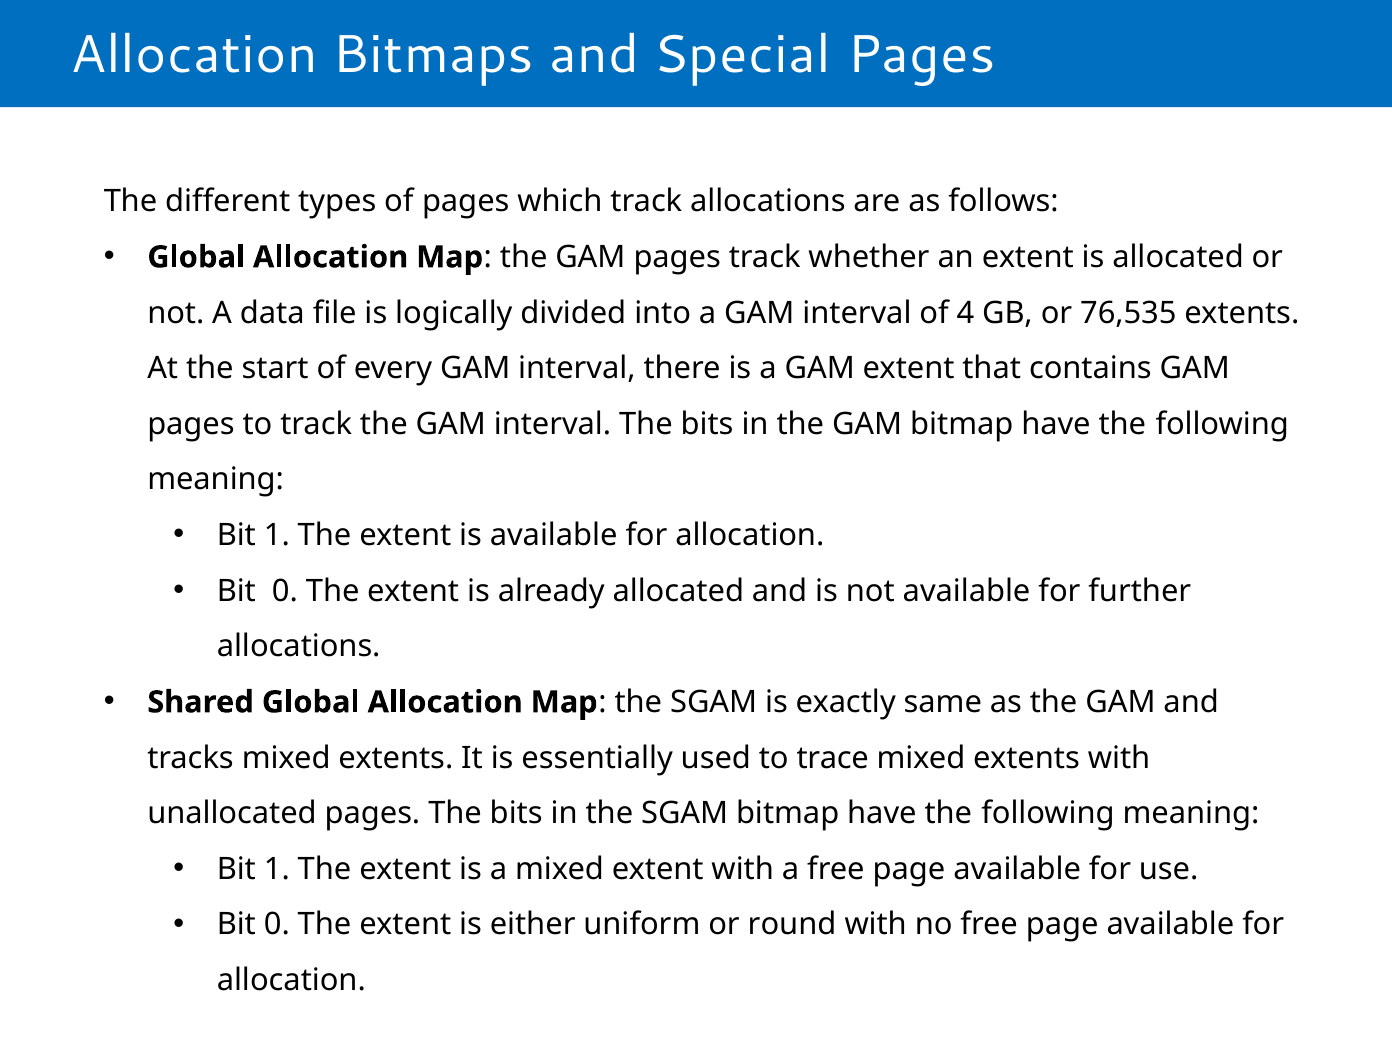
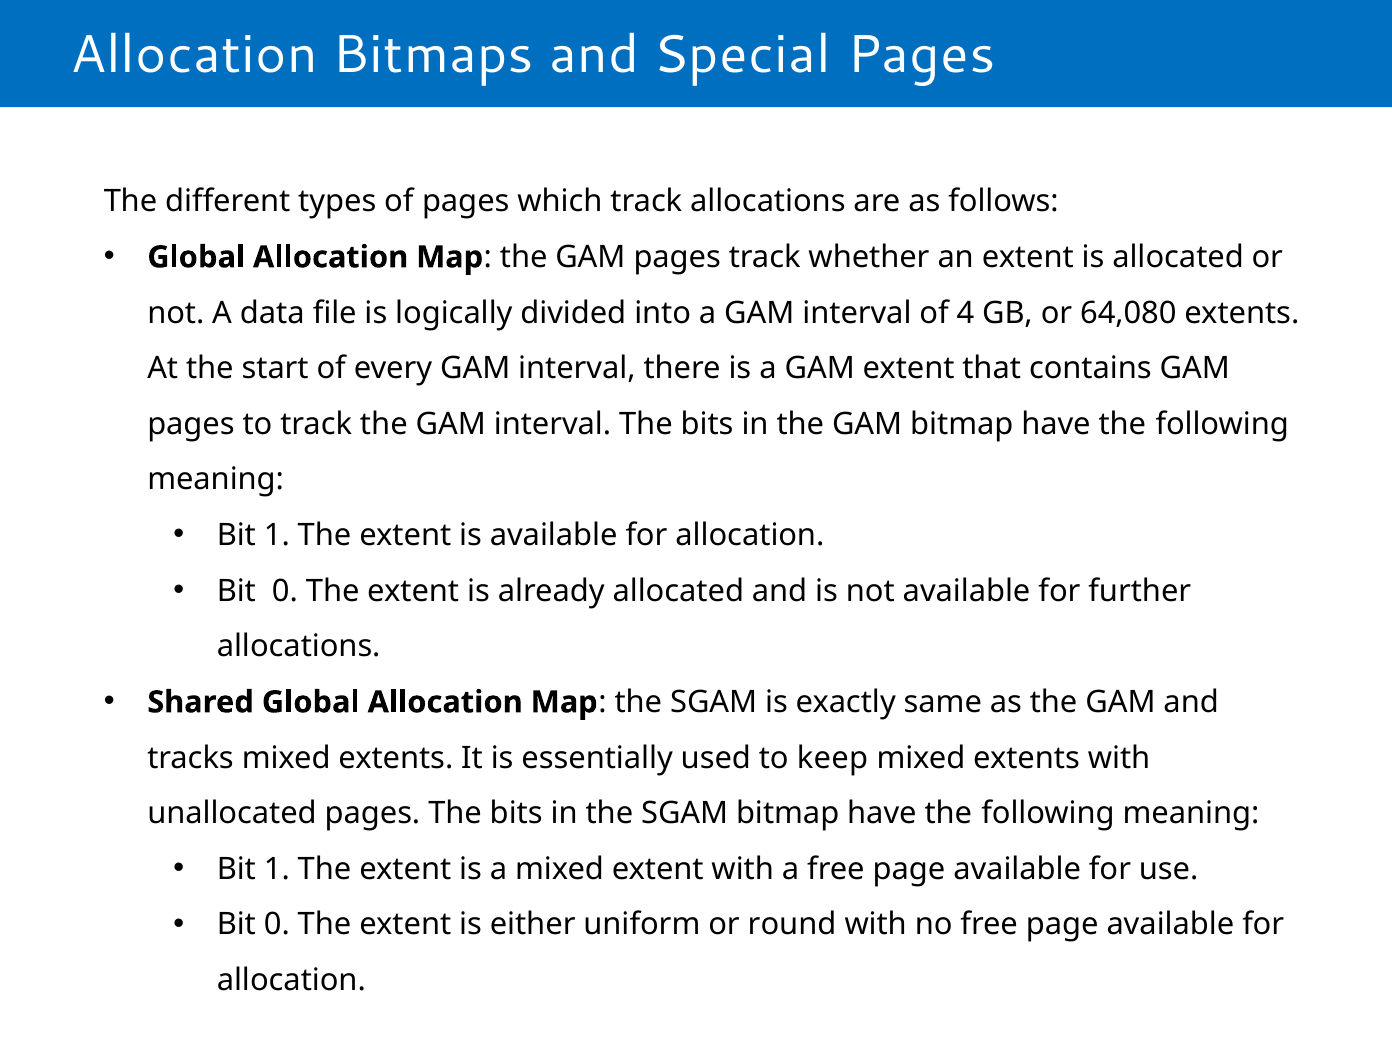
76,535: 76,535 -> 64,080
trace: trace -> keep
